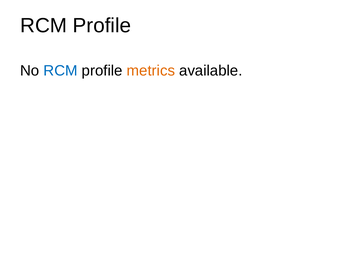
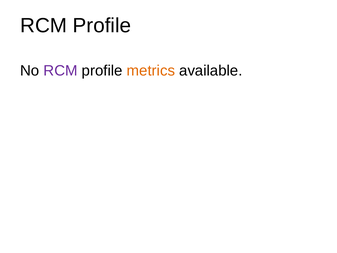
RCM at (61, 71) colour: blue -> purple
